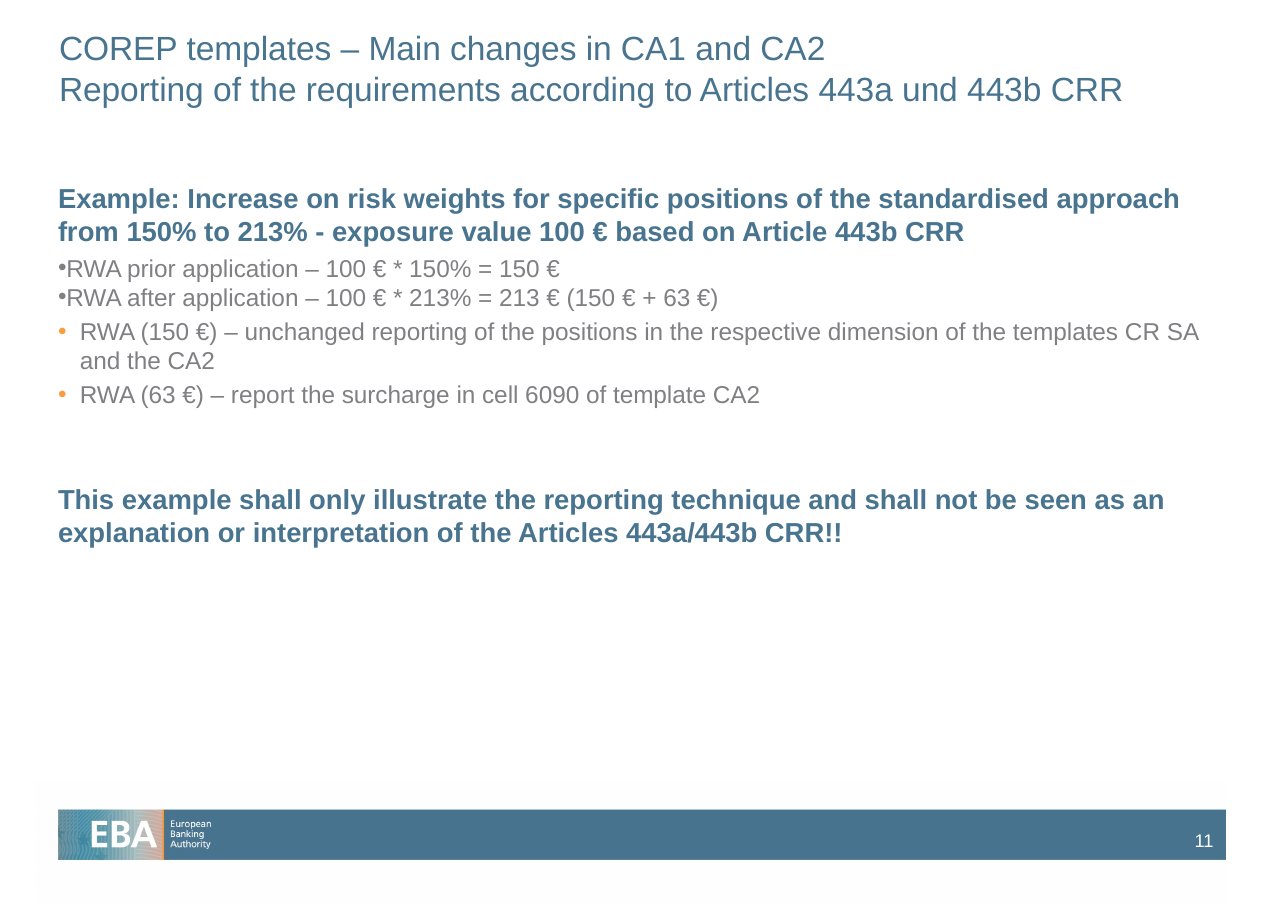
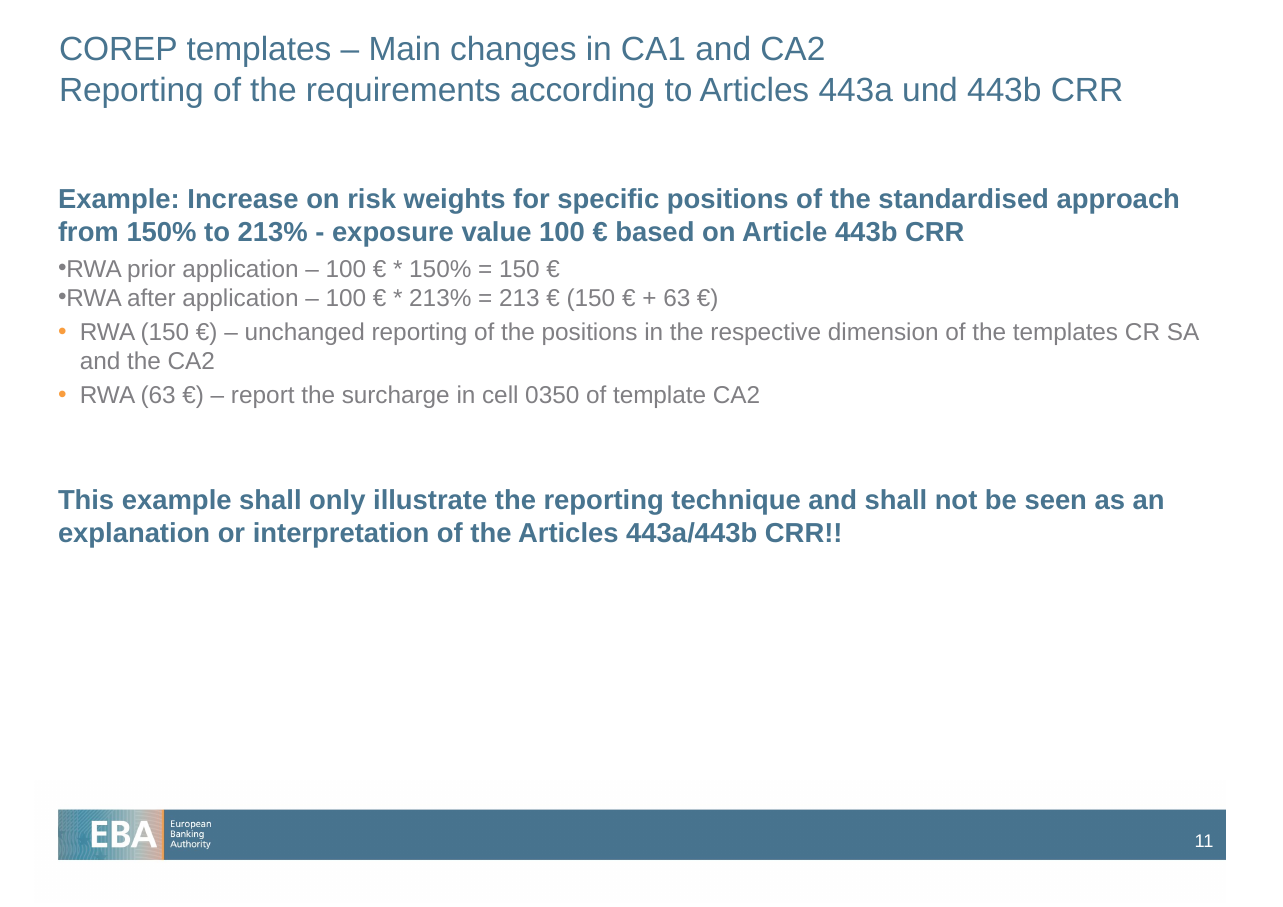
6090: 6090 -> 0350
